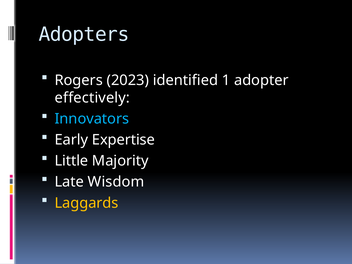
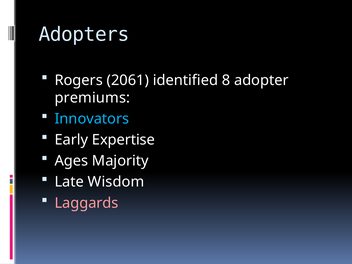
2023: 2023 -> 2061
1: 1 -> 8
effectively: effectively -> premiums
Little: Little -> Ages
Laggards colour: yellow -> pink
